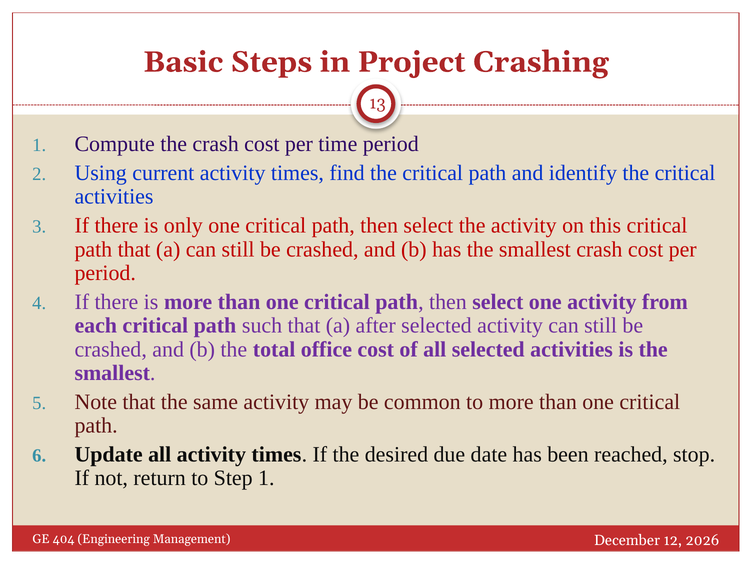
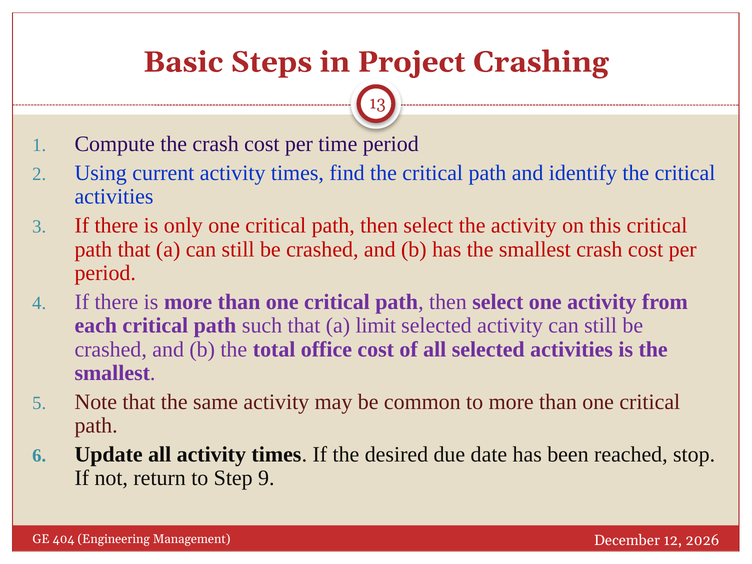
after: after -> limit
Step 1: 1 -> 9
